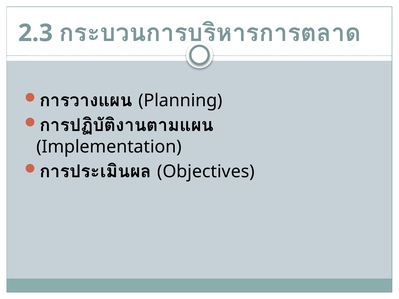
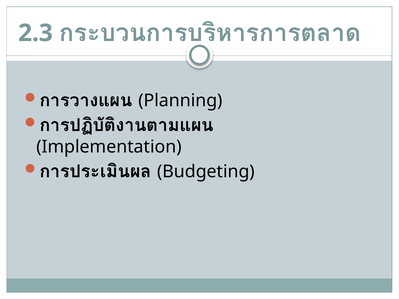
Objectives: Objectives -> Budgeting
